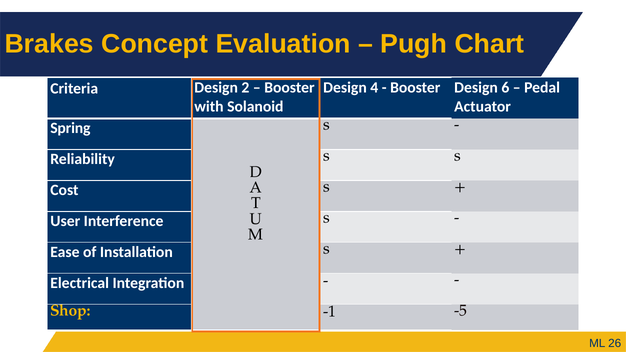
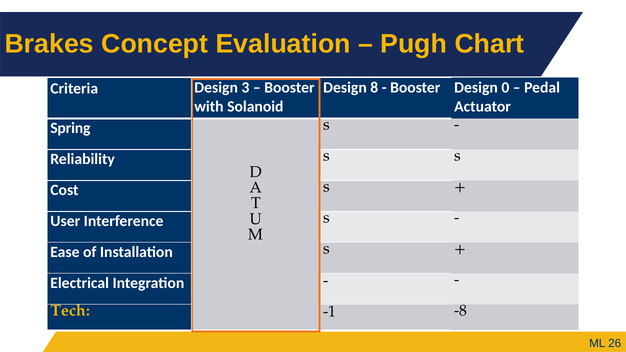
4: 4 -> 8
6: 6 -> 0
2: 2 -> 3
Shop: Shop -> Tech
-5: -5 -> -8
